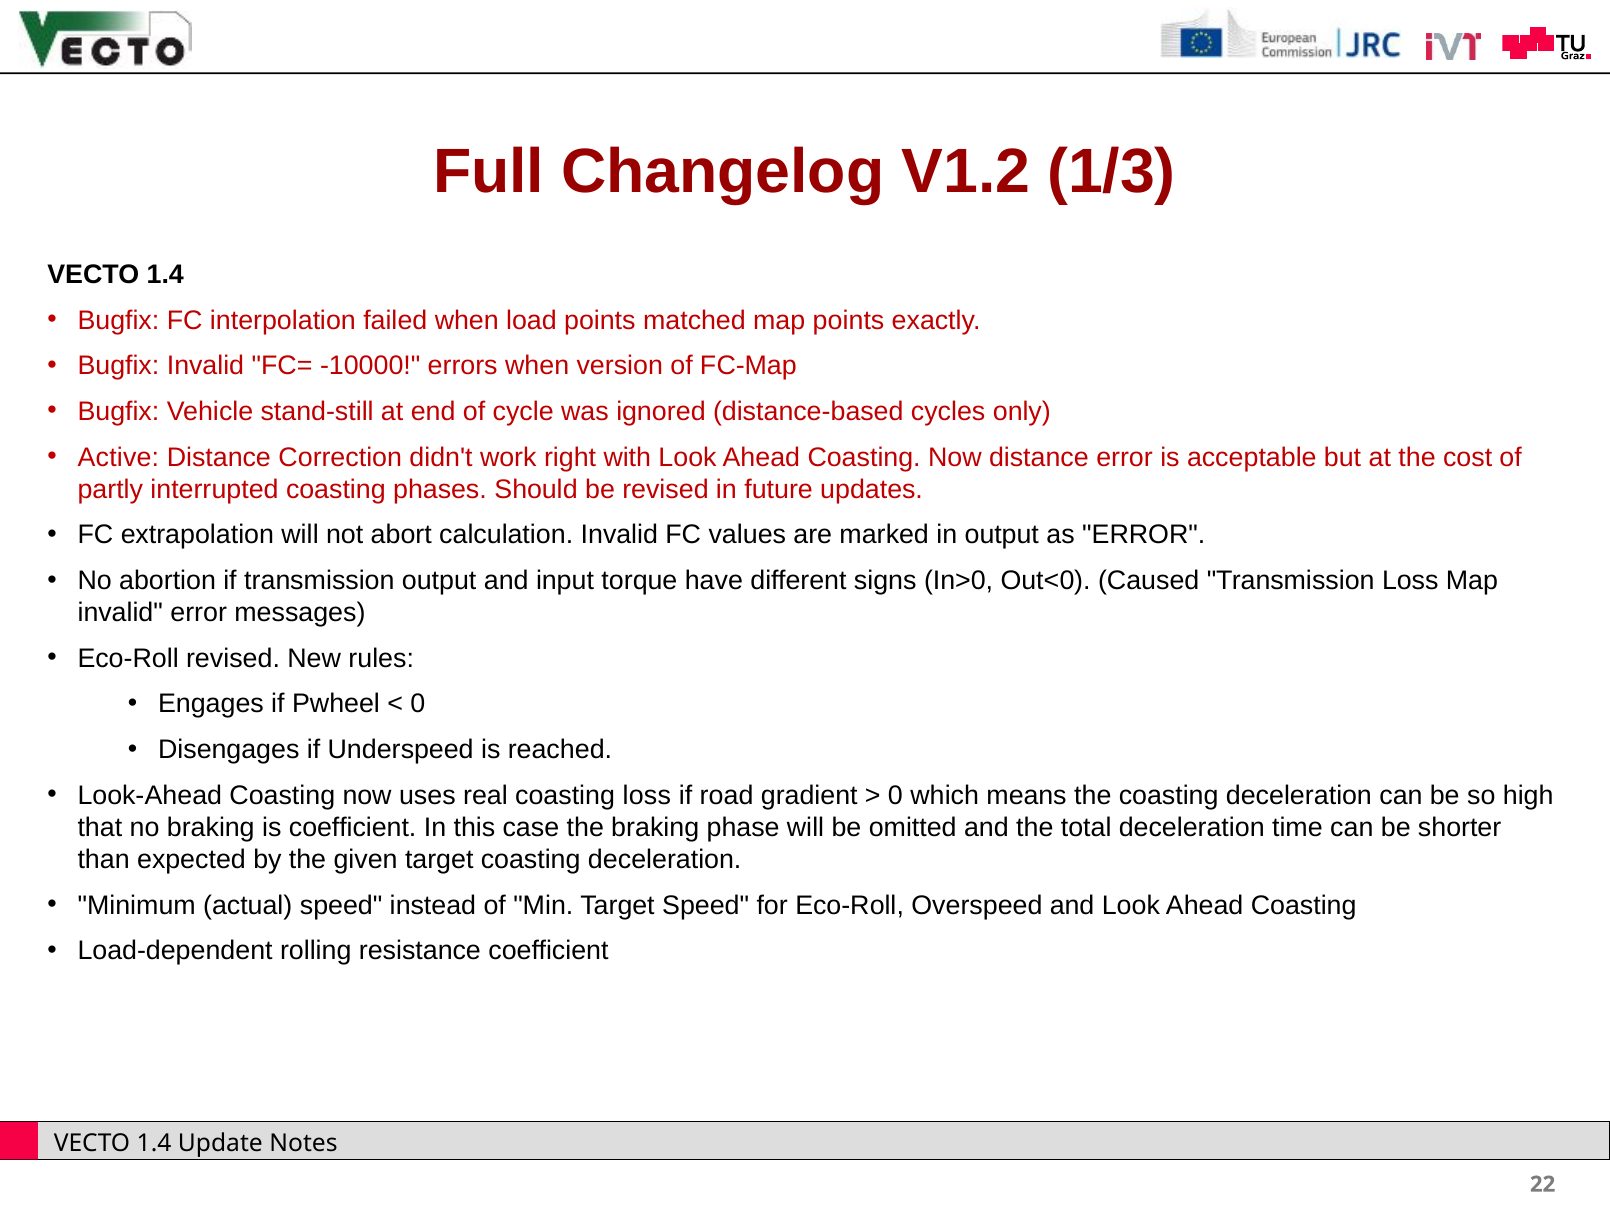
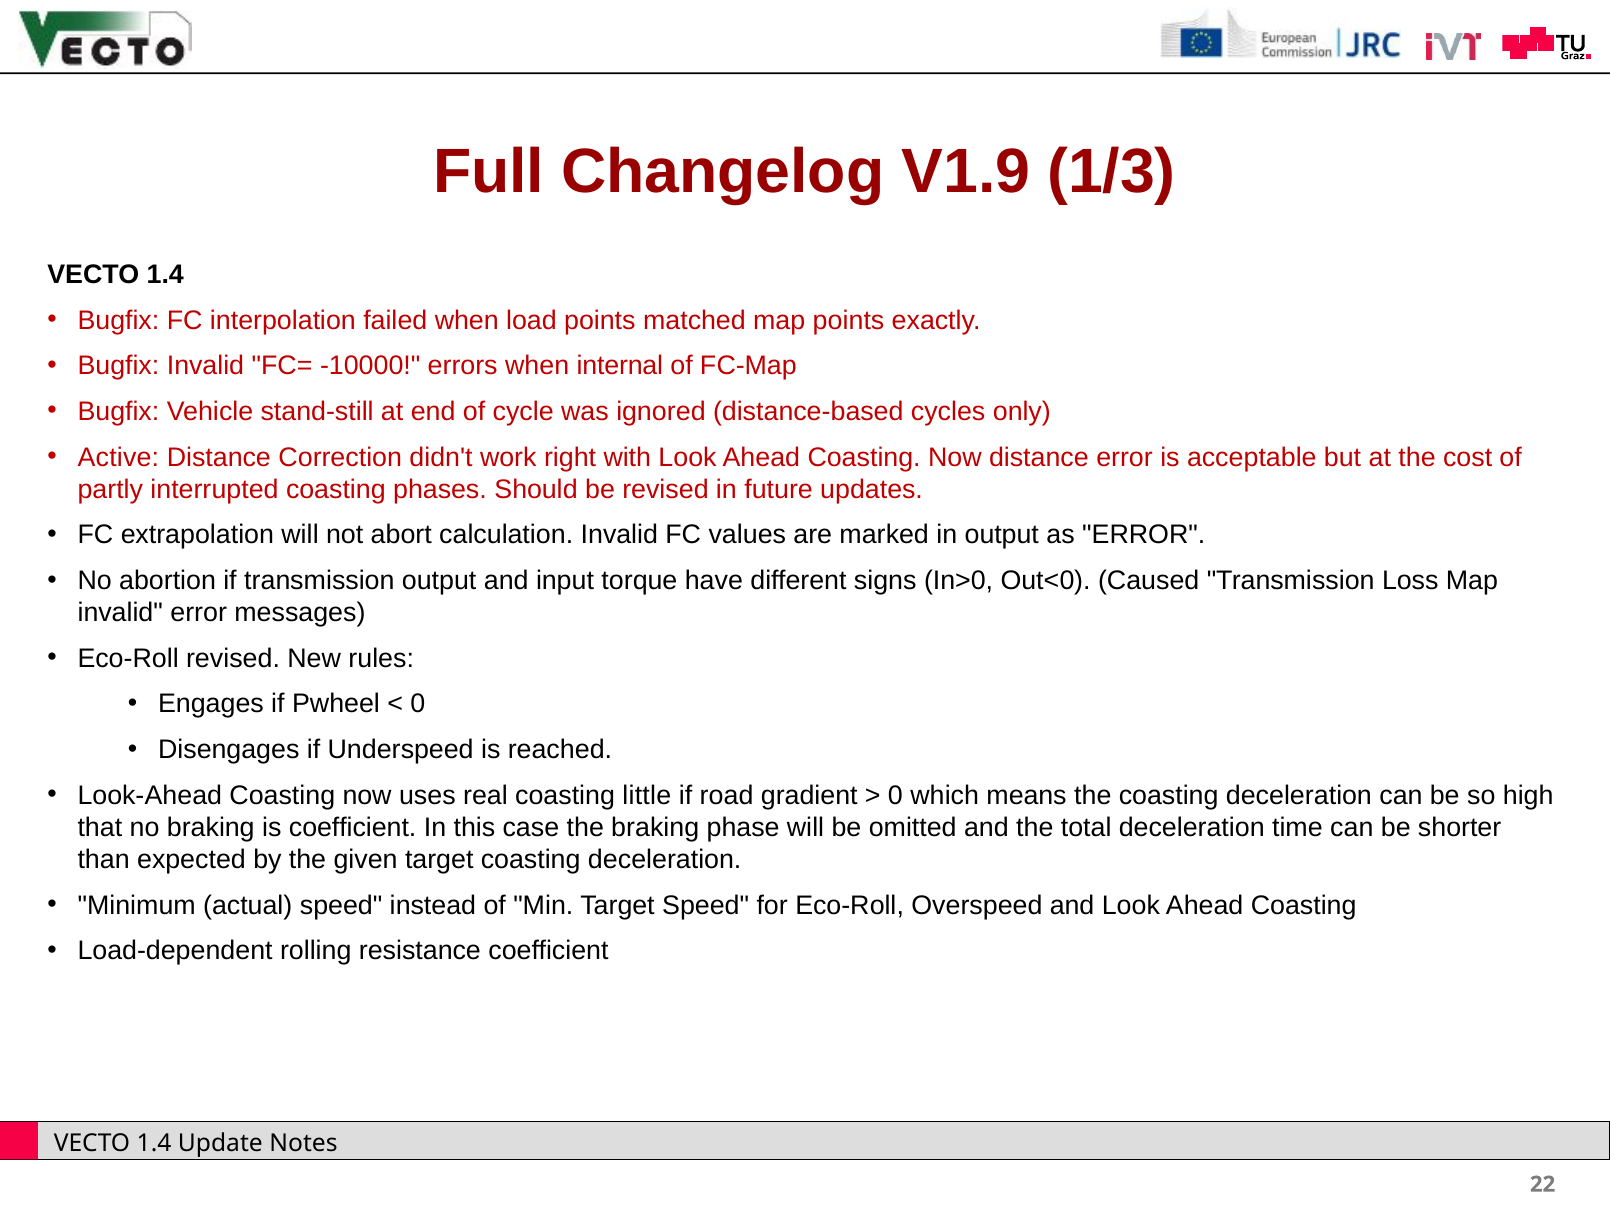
V1.2: V1.2 -> V1.9
version: version -> internal
coasting loss: loss -> little
